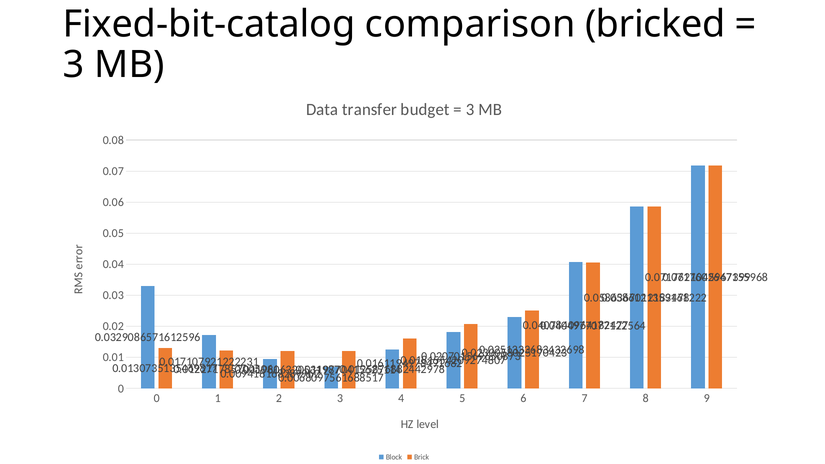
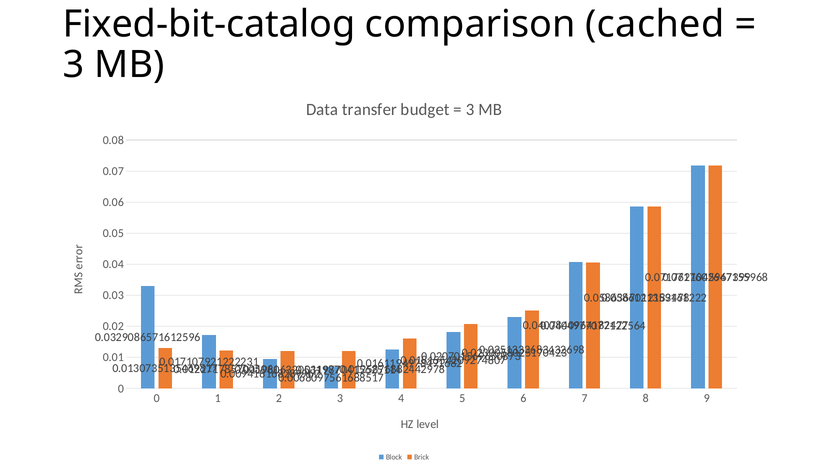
bricked: bricked -> cached
